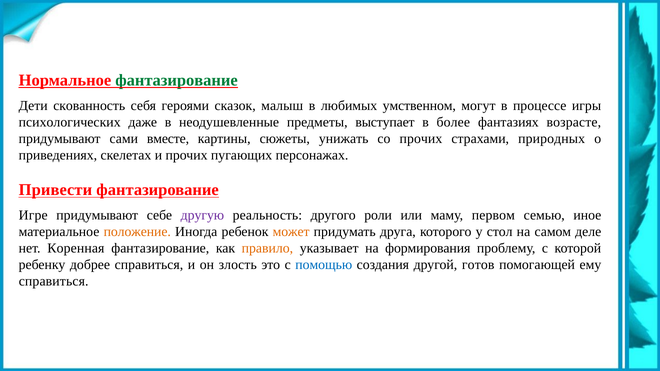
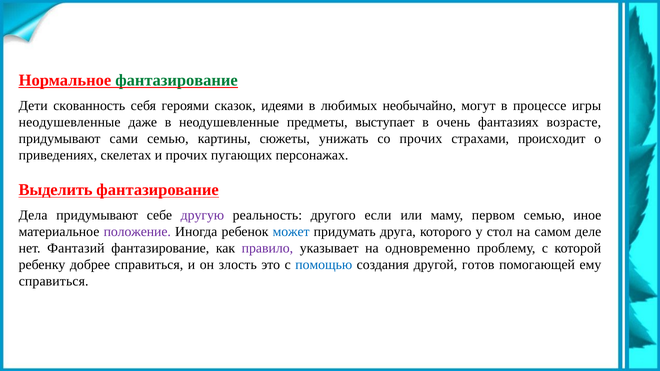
малыш: малыш -> идеями
умственном: умственном -> необычайно
психологических at (70, 122): психологических -> неодушевленные
более: более -> очень
сами вместе: вместе -> семью
природных: природных -> происходит
Привести: Привести -> Выделить
Игре: Игре -> Дела
роли: роли -> если
положение colour: orange -> purple
может colour: orange -> blue
Коренная: Коренная -> Фантазий
правило colour: orange -> purple
формирования: формирования -> одновременно
